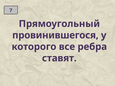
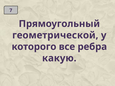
провинившегося: провинившегося -> геометрической
ставят: ставят -> какую
